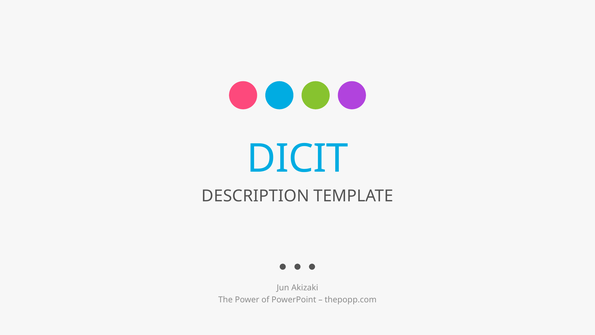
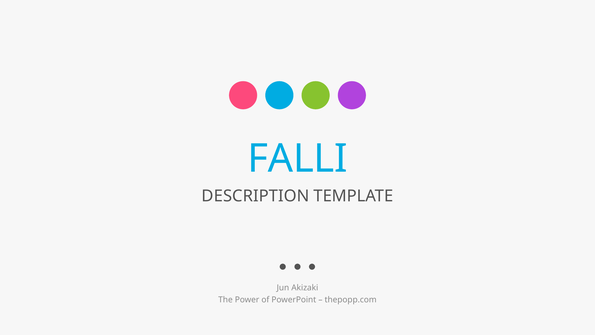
DICIT: DICIT -> FALLI
